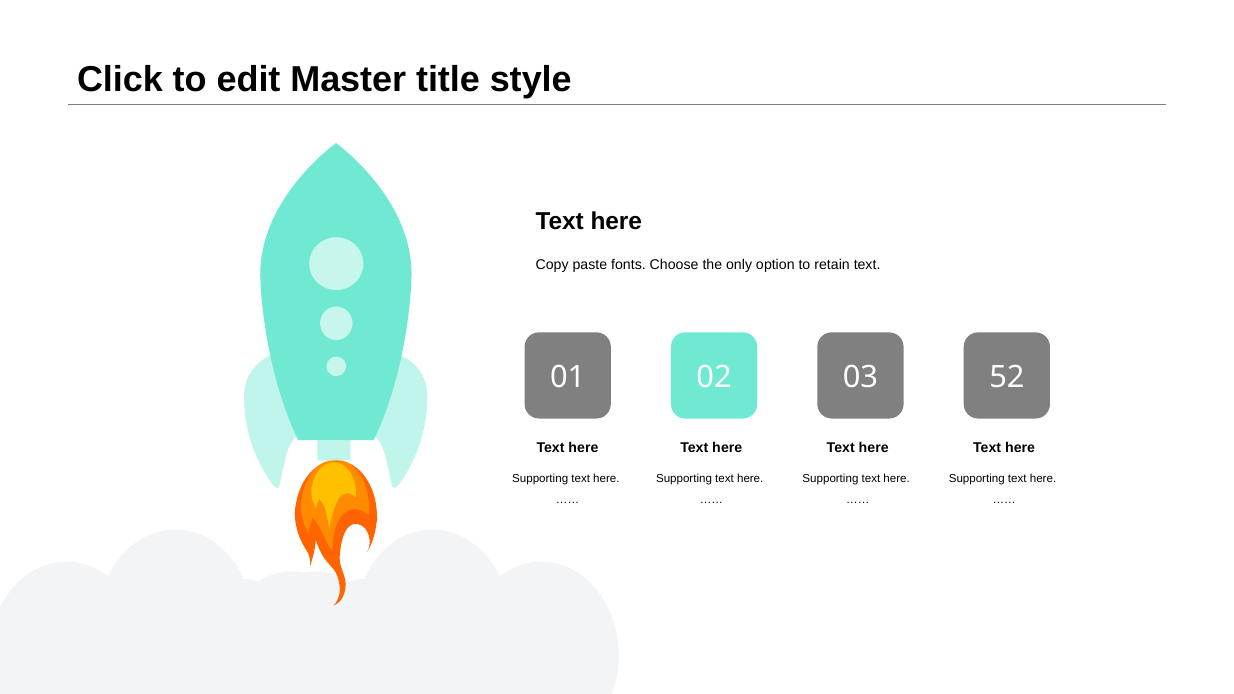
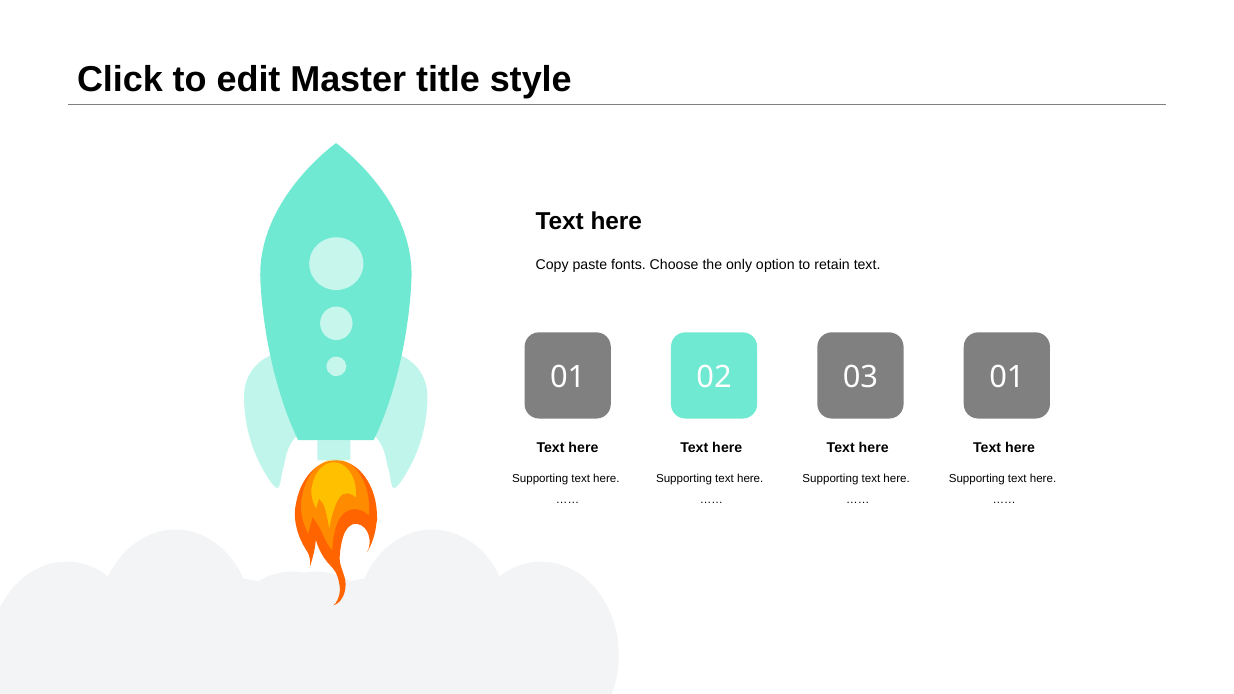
03 52: 52 -> 01
